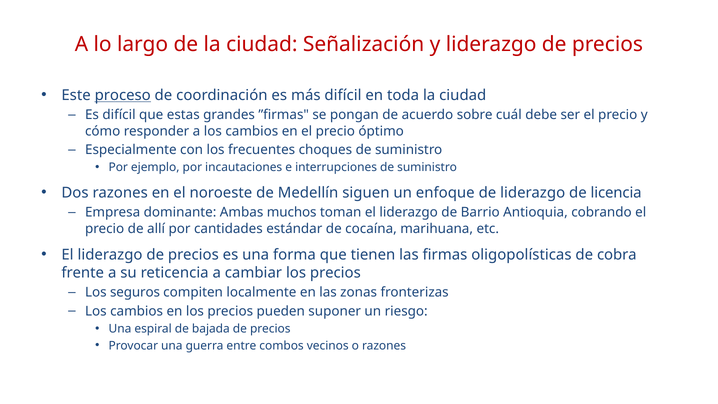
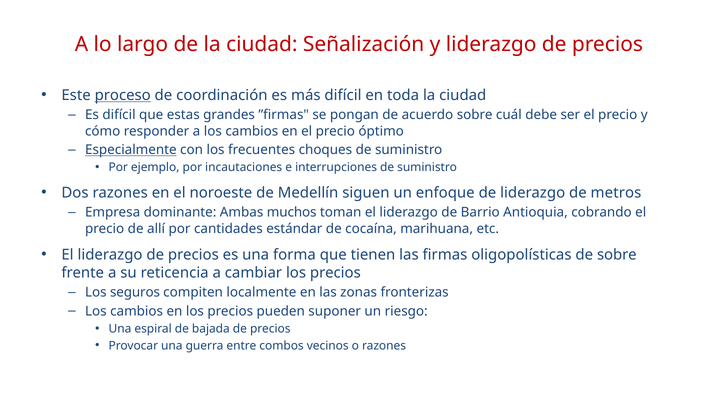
Especialmente underline: none -> present
licencia: licencia -> metros
de cobra: cobra -> sobre
